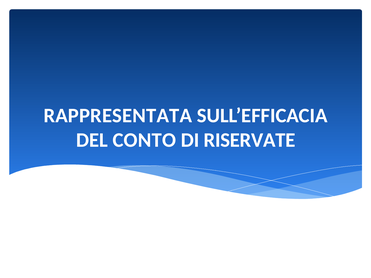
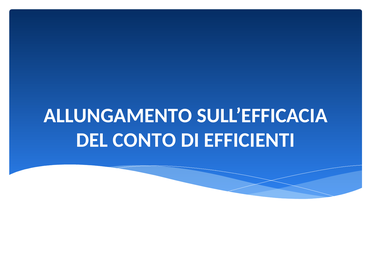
RAPPRESENTATA: RAPPRESENTATA -> ALLUNGAMENTO
RISERVATE: RISERVATE -> EFFICIENTI
